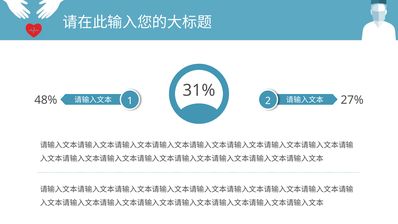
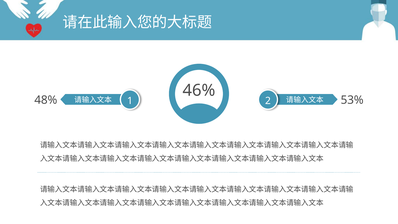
31%: 31% -> 46%
27%: 27% -> 53%
